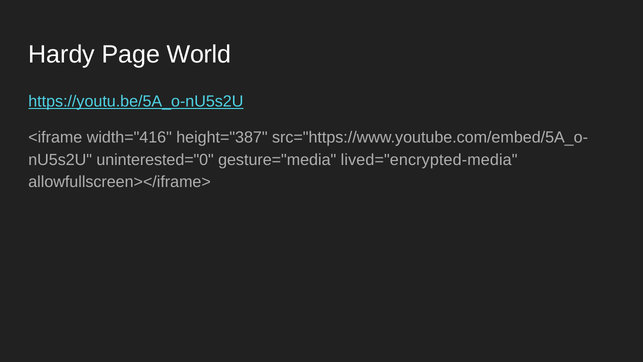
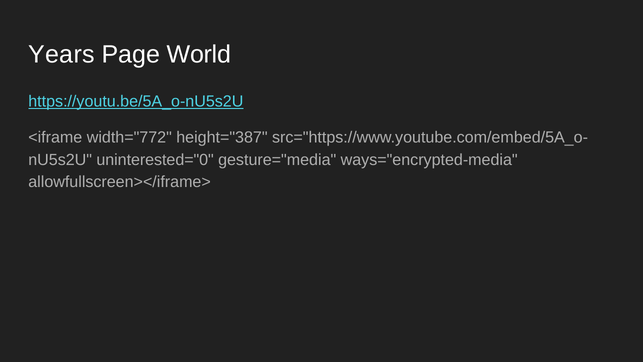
Hardy: Hardy -> Years
width="416: width="416 -> width="772
lived="encrypted-media: lived="encrypted-media -> ways="encrypted-media
